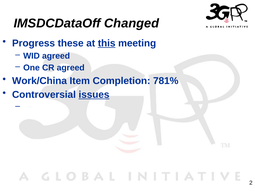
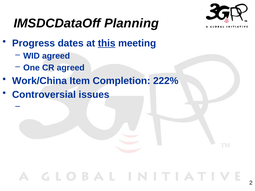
Changed: Changed -> Planning
these: these -> dates
781%: 781% -> 222%
issues underline: present -> none
